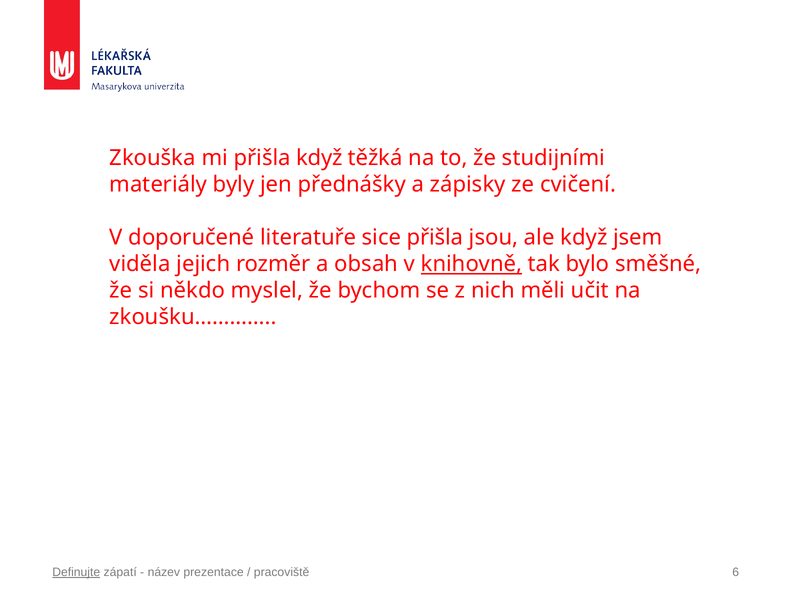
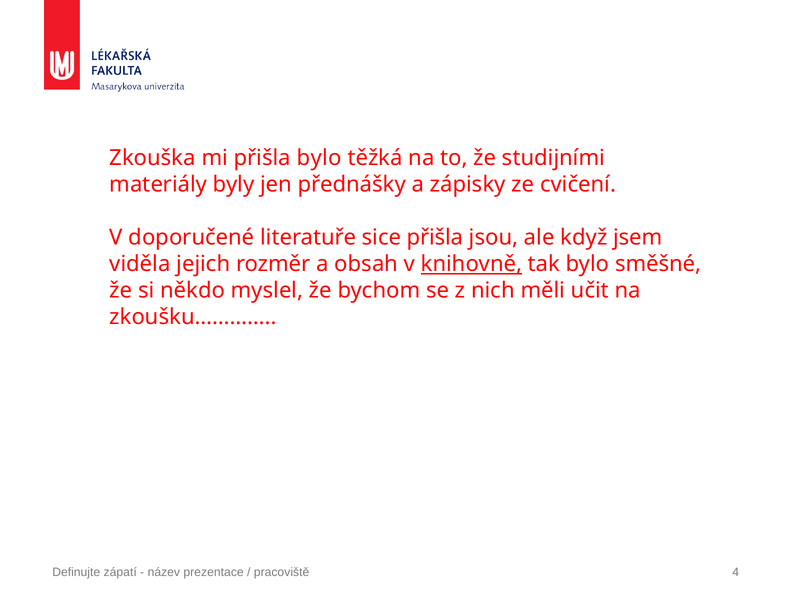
přišla když: když -> bylo
Definujte underline: present -> none
6: 6 -> 4
